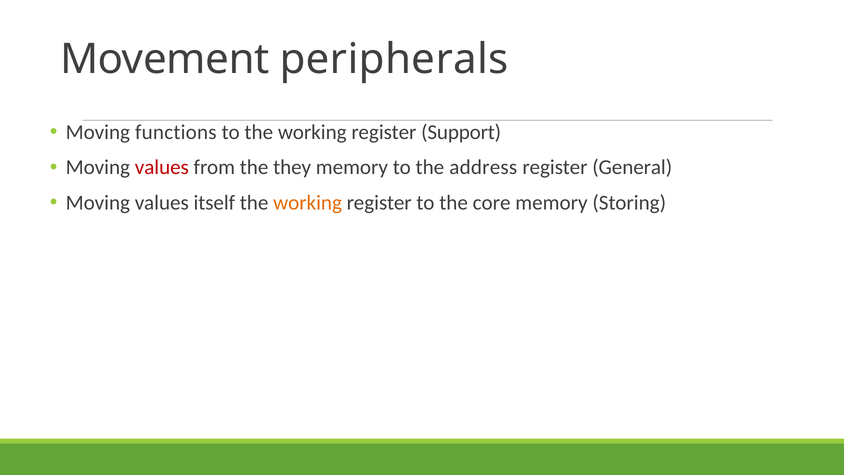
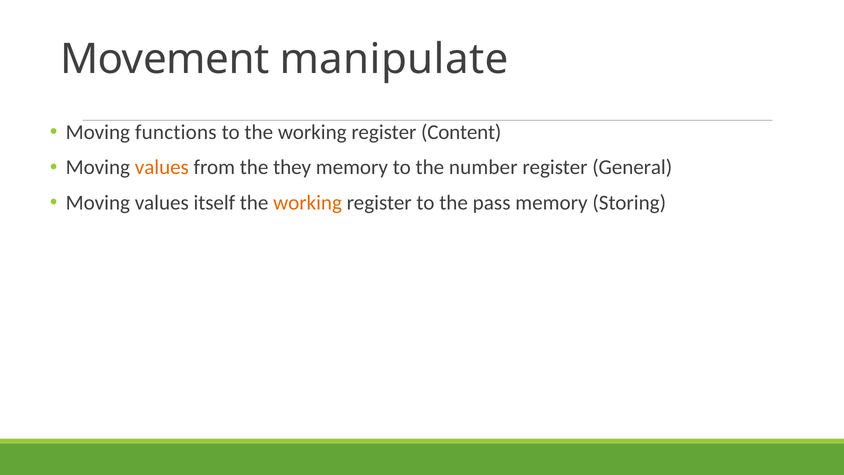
peripherals: peripherals -> manipulate
Support: Support -> Content
values at (162, 167) colour: red -> orange
address: address -> number
core: core -> pass
